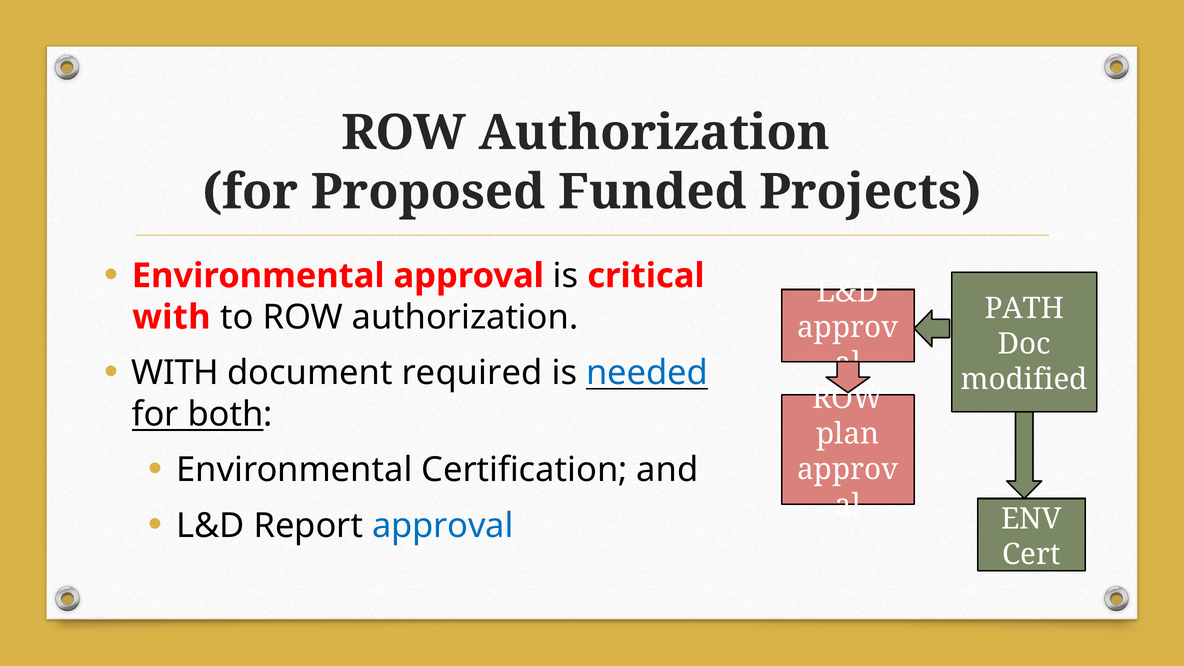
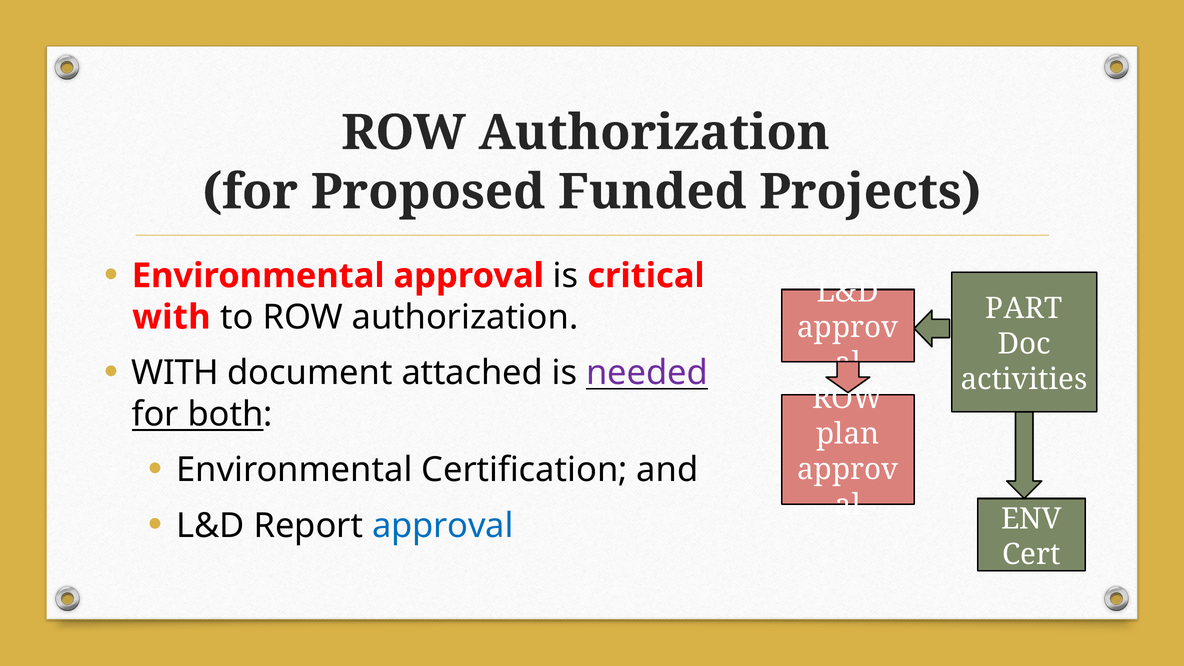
PATH: PATH -> PART
required: required -> attached
needed colour: blue -> purple
modified: modified -> activities
